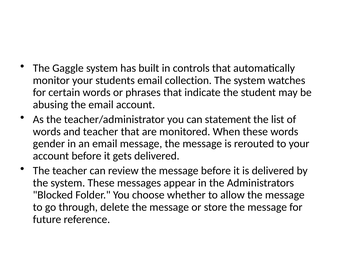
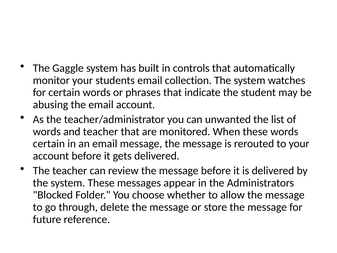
statement: statement -> unwanted
gender at (49, 144): gender -> certain
